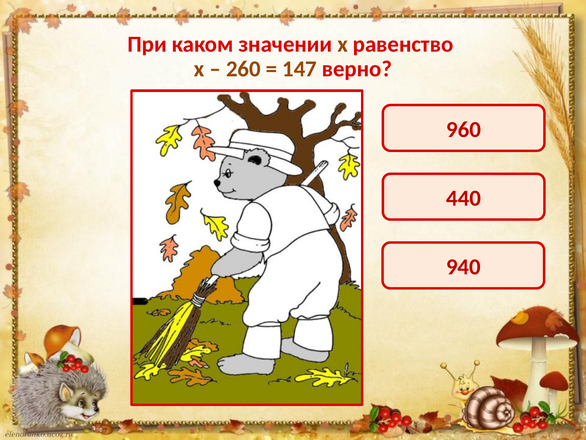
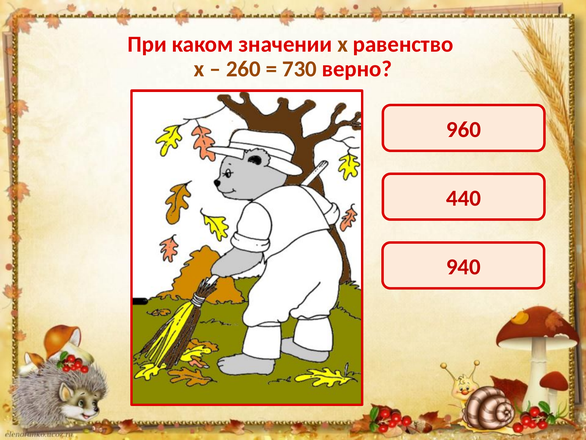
147: 147 -> 730
